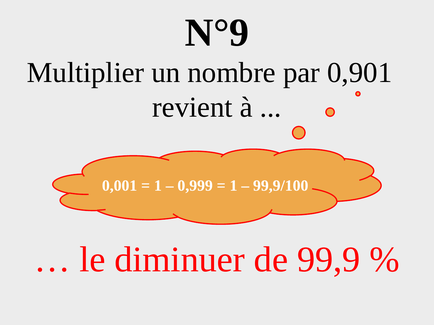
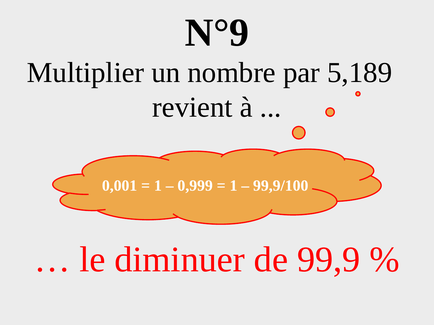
0,901: 0,901 -> 5,189
